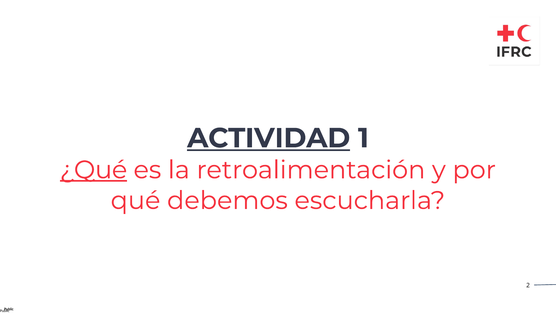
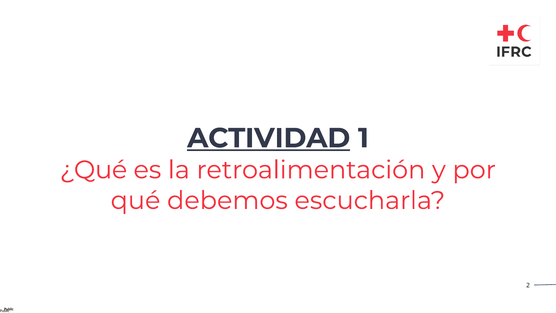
¿Qué underline: present -> none
